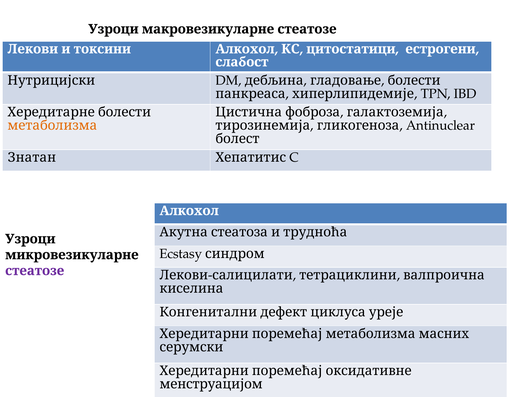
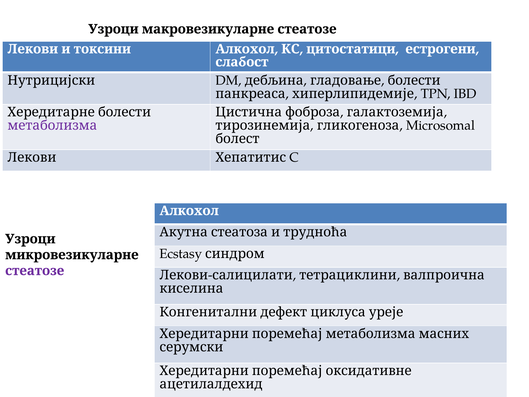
метаболизма colour: orange -> purple
Antinuclear: Antinuclear -> Microsomal
Знатан at (32, 157): Знатан -> Лекови
менструацијом: менструацијом -> ацетилалдехид
